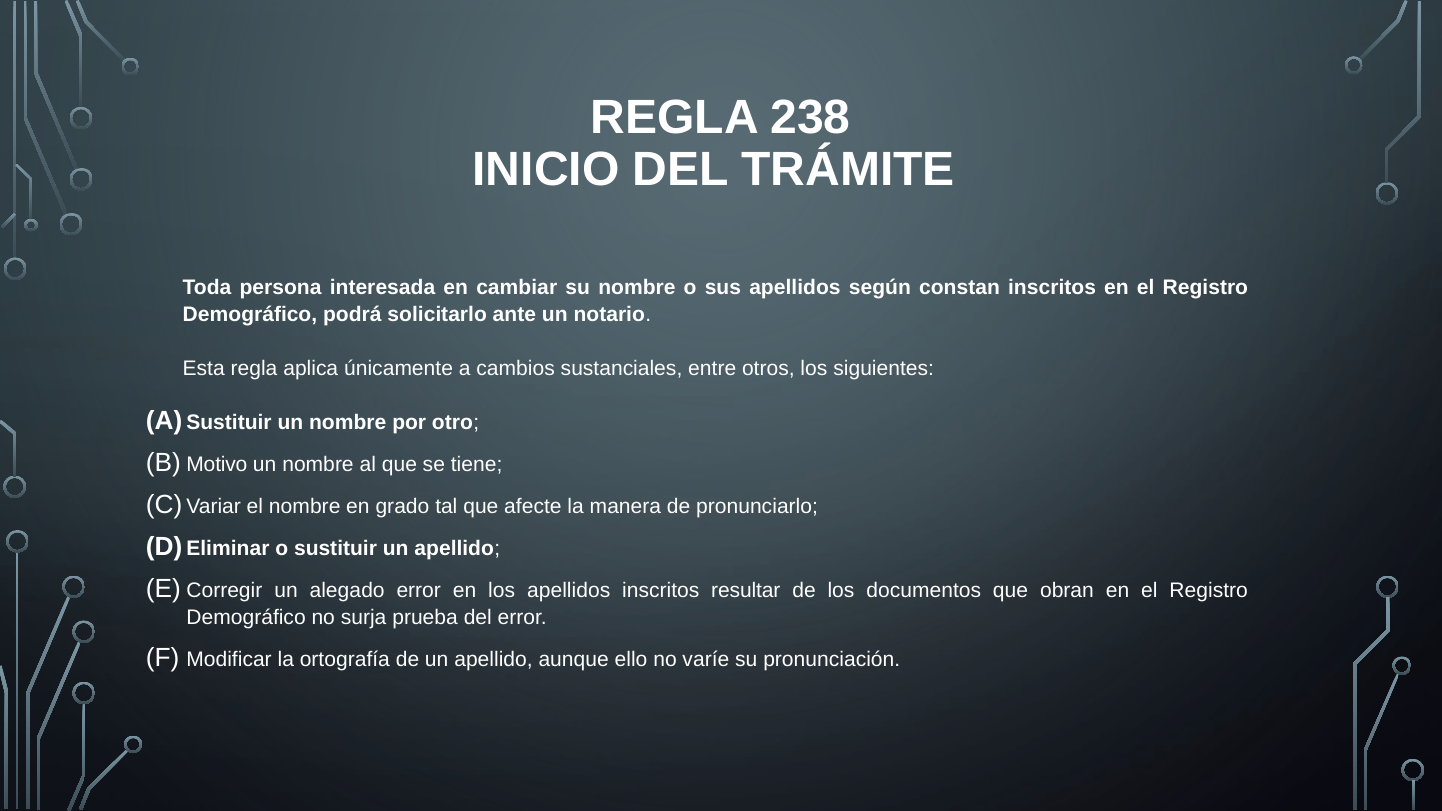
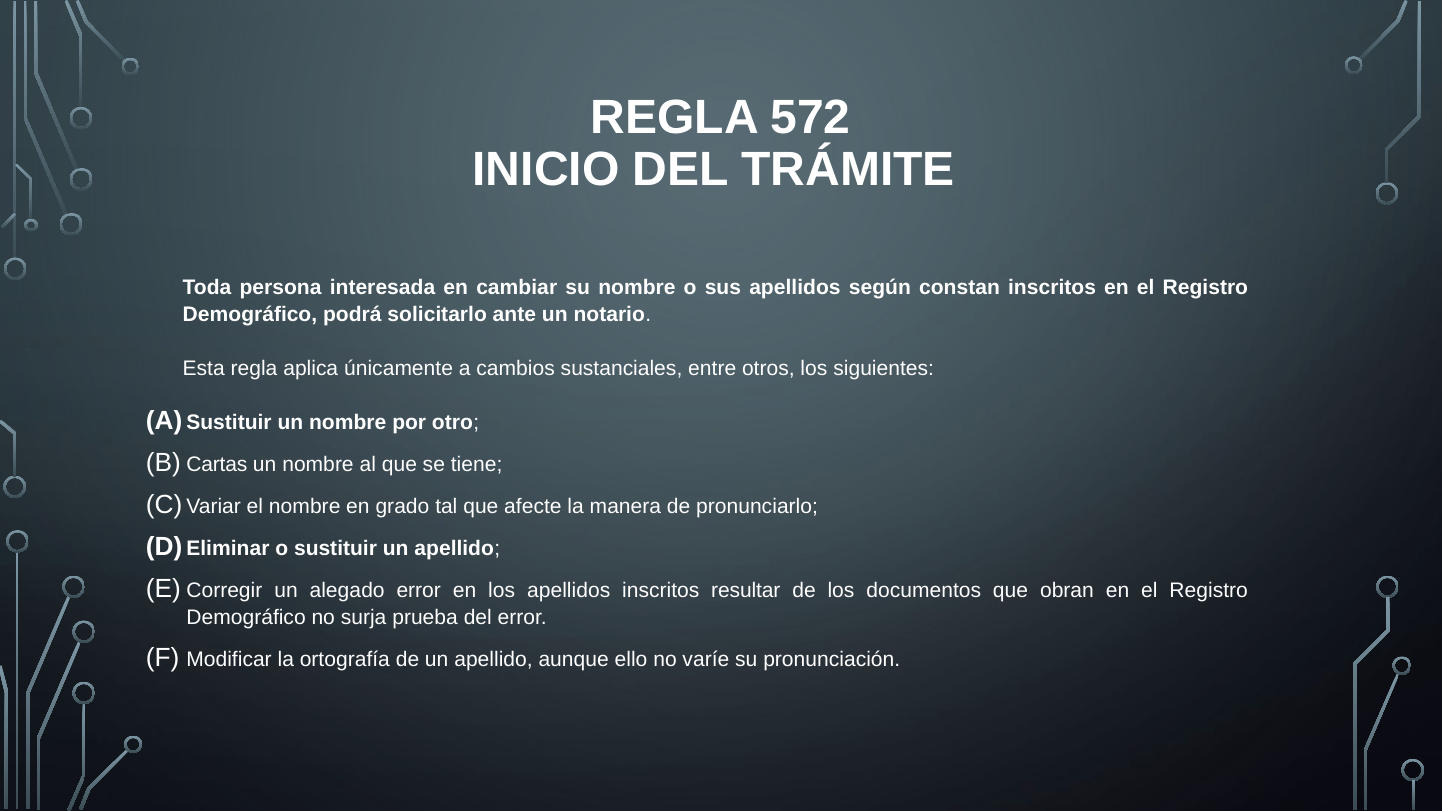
238: 238 -> 572
Motivo: Motivo -> Cartas
